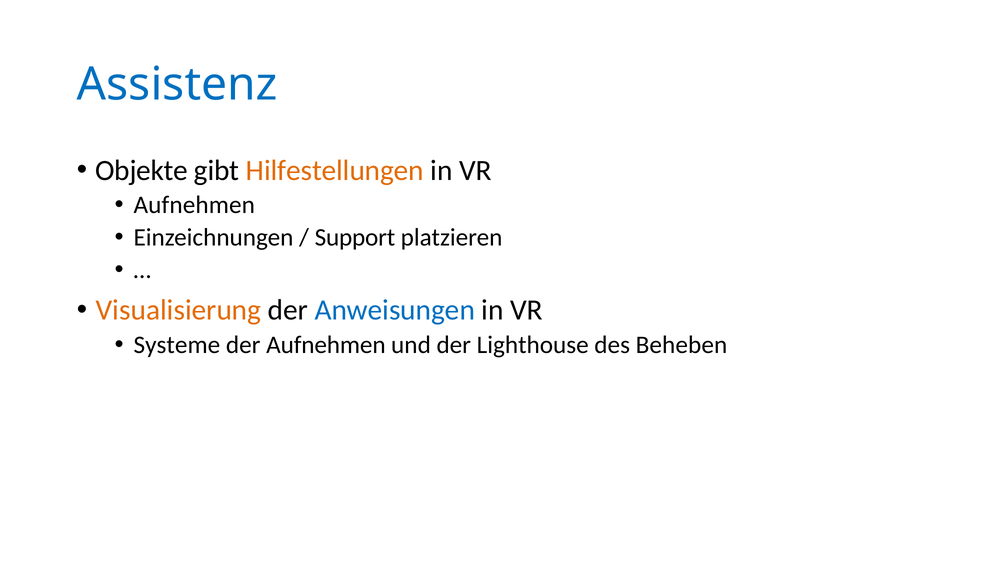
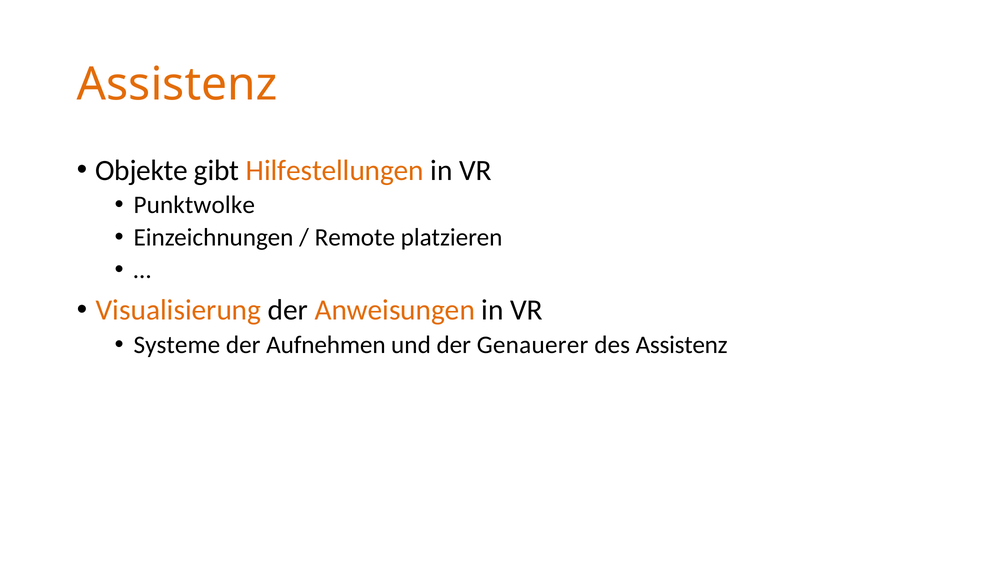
Assistenz at (177, 85) colour: blue -> orange
Aufnehmen at (194, 205): Aufnehmen -> Punktwolke
Support: Support -> Remote
Anweisungen colour: blue -> orange
Lighthouse: Lighthouse -> Genauerer
des Beheben: Beheben -> Assistenz
